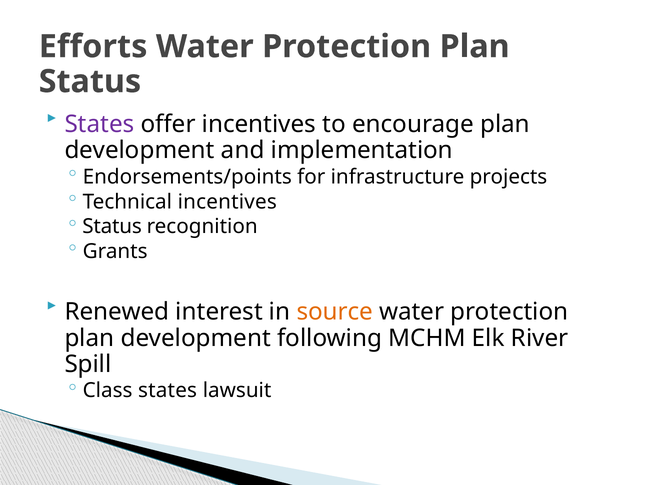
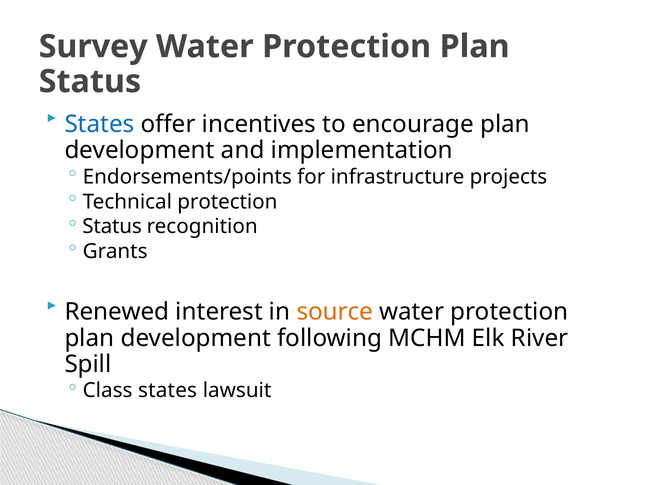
Efforts: Efforts -> Survey
States at (99, 124) colour: purple -> blue
Technical incentives: incentives -> protection
